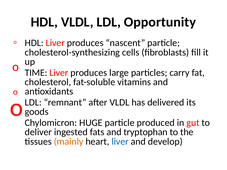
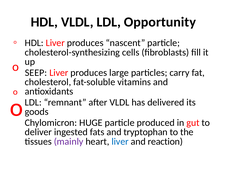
TIME: TIME -> SEEP
mainly colour: orange -> purple
develop: develop -> reaction
